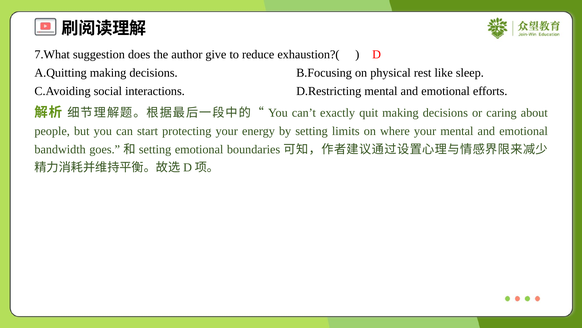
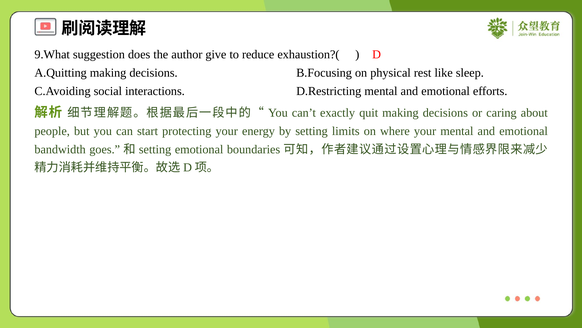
7.What: 7.What -> 9.What
